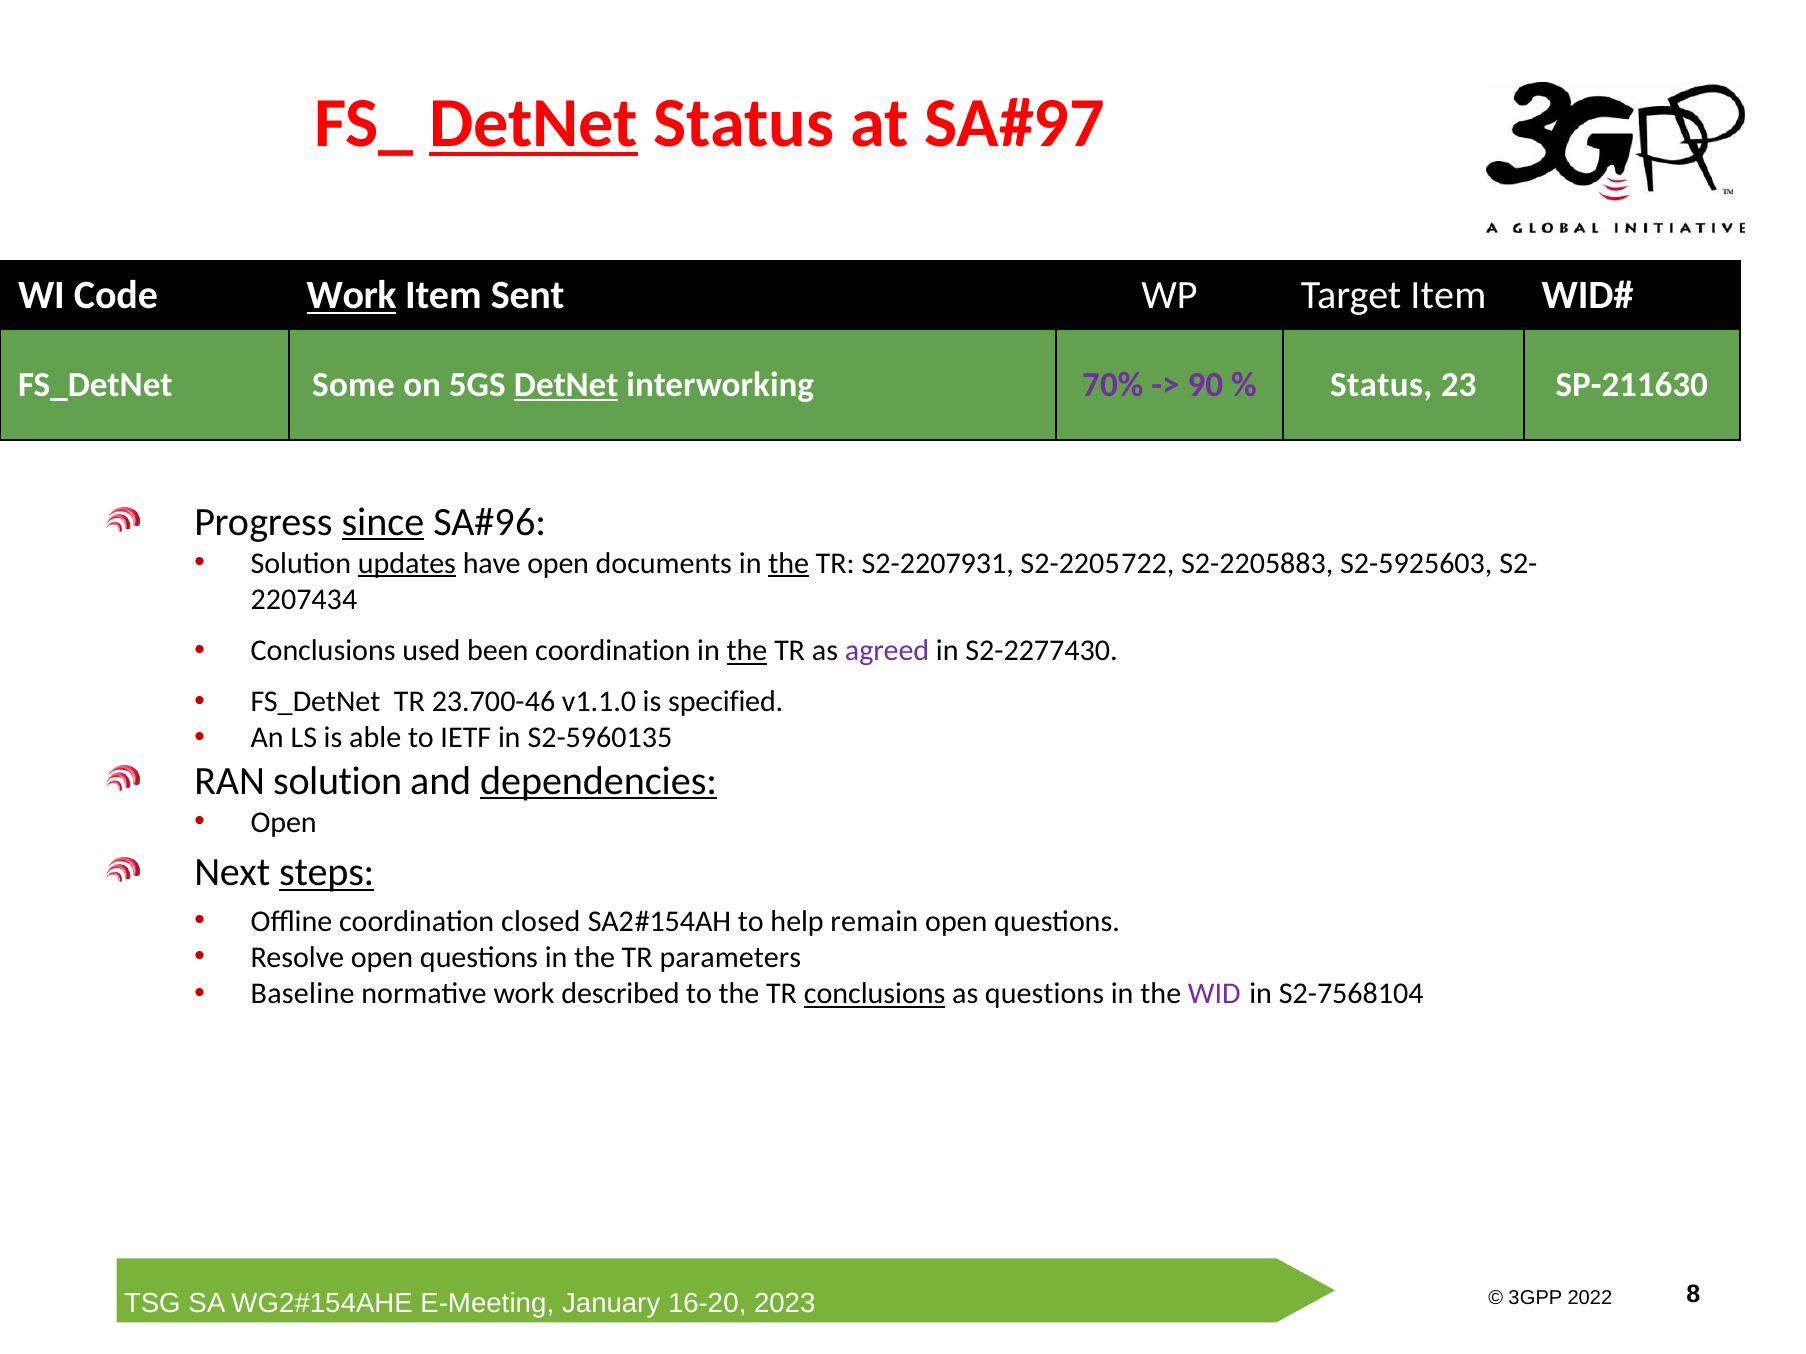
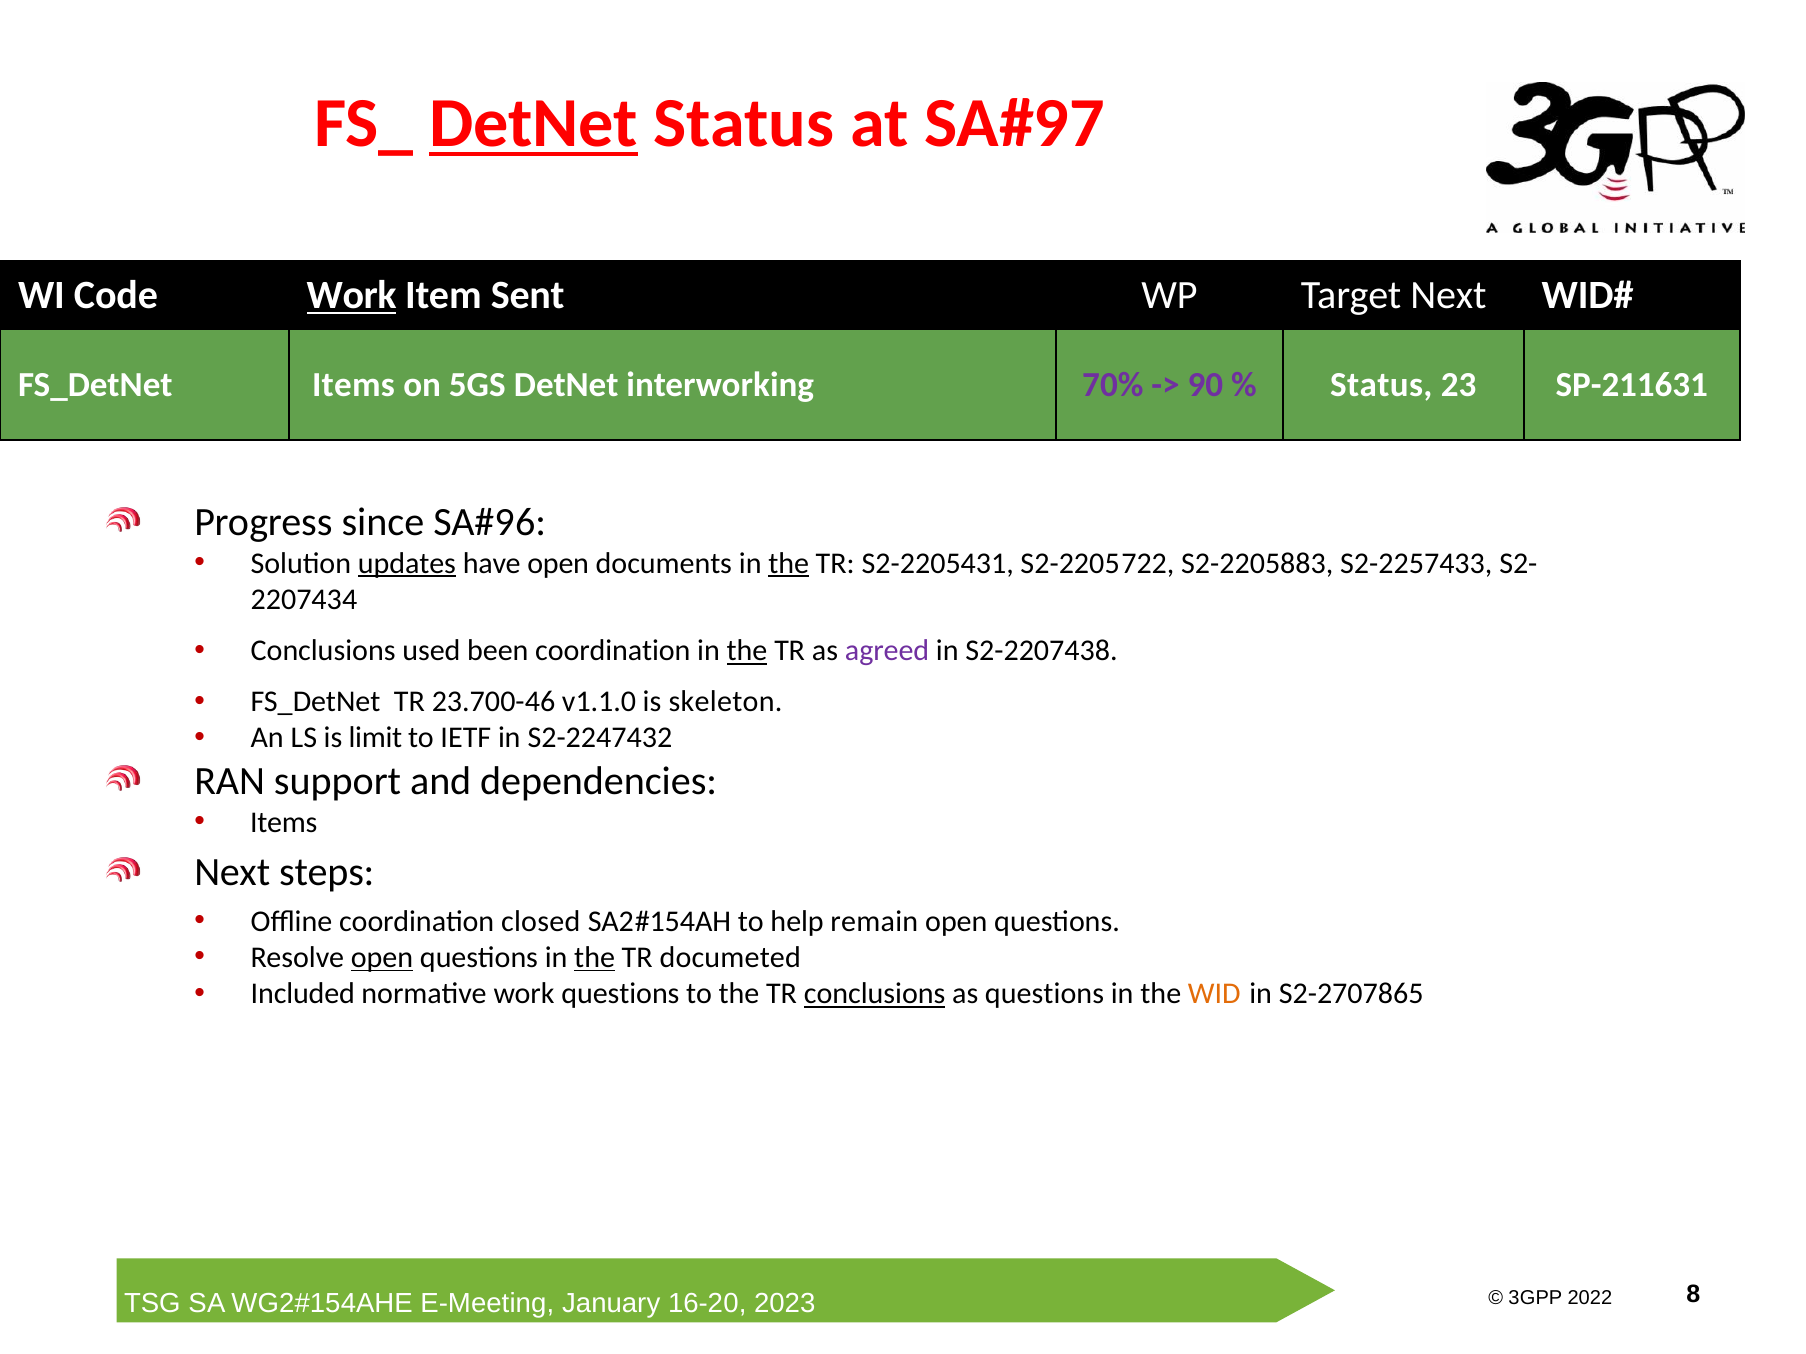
Target Item: Item -> Next
FS_DetNet Some: Some -> Items
DetNet at (566, 385) underline: present -> none
SP-211630: SP-211630 -> SP-211631
since underline: present -> none
S2-2207931: S2-2207931 -> S2-2205431
S2-5925603: S2-5925603 -> S2-2257433
S2-2277430: S2-2277430 -> S2-2207438
specified: specified -> skeleton
able: able -> limit
S2-5960135: S2-5960135 -> S2-2247432
RAN solution: solution -> support
dependencies underline: present -> none
Open at (284, 823): Open -> Items
steps underline: present -> none
open at (382, 958) underline: none -> present
the at (595, 958) underline: none -> present
parameters: parameters -> documeted
Baseline: Baseline -> Included
work described: described -> questions
WID colour: purple -> orange
S2-7568104: S2-7568104 -> S2-2707865
